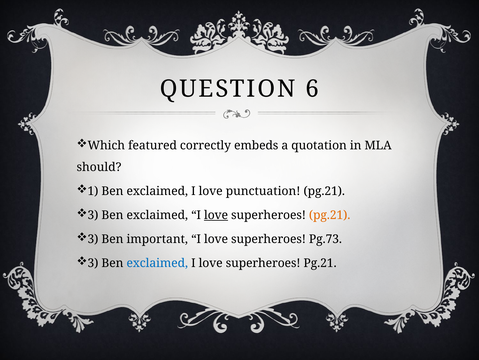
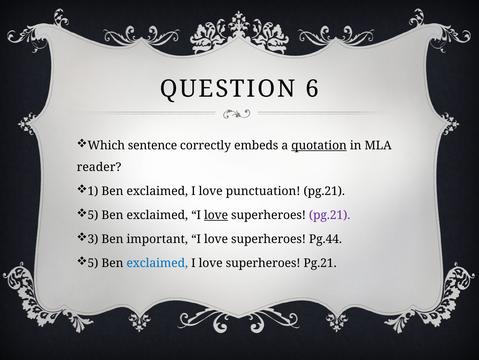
featured: featured -> sentence
quotation underline: none -> present
should: should -> reader
3 at (93, 215): 3 -> 5
pg.21 at (330, 215) colour: orange -> purple
Pg.73: Pg.73 -> Pg.44
3 at (93, 263): 3 -> 5
